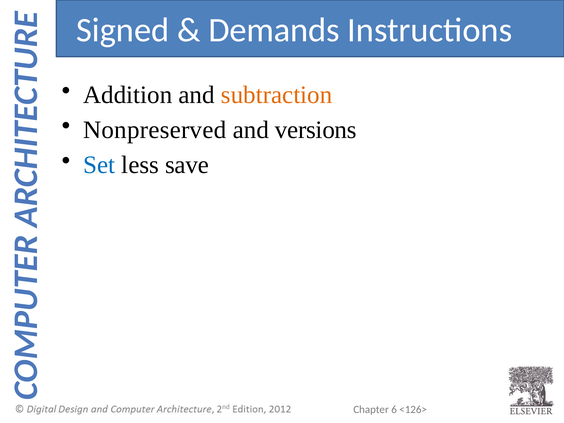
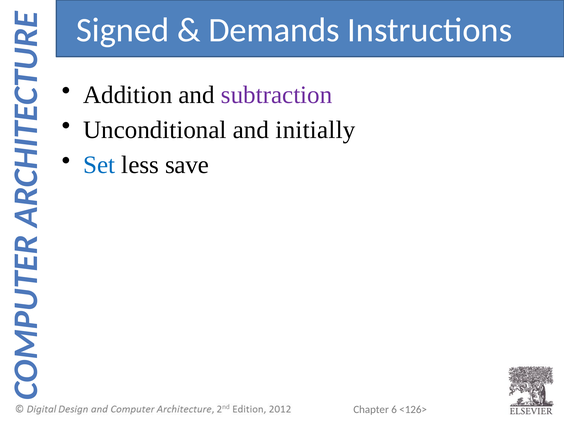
subtraction colour: orange -> purple
Nonpreserved: Nonpreserved -> Unconditional
versions: versions -> initially
